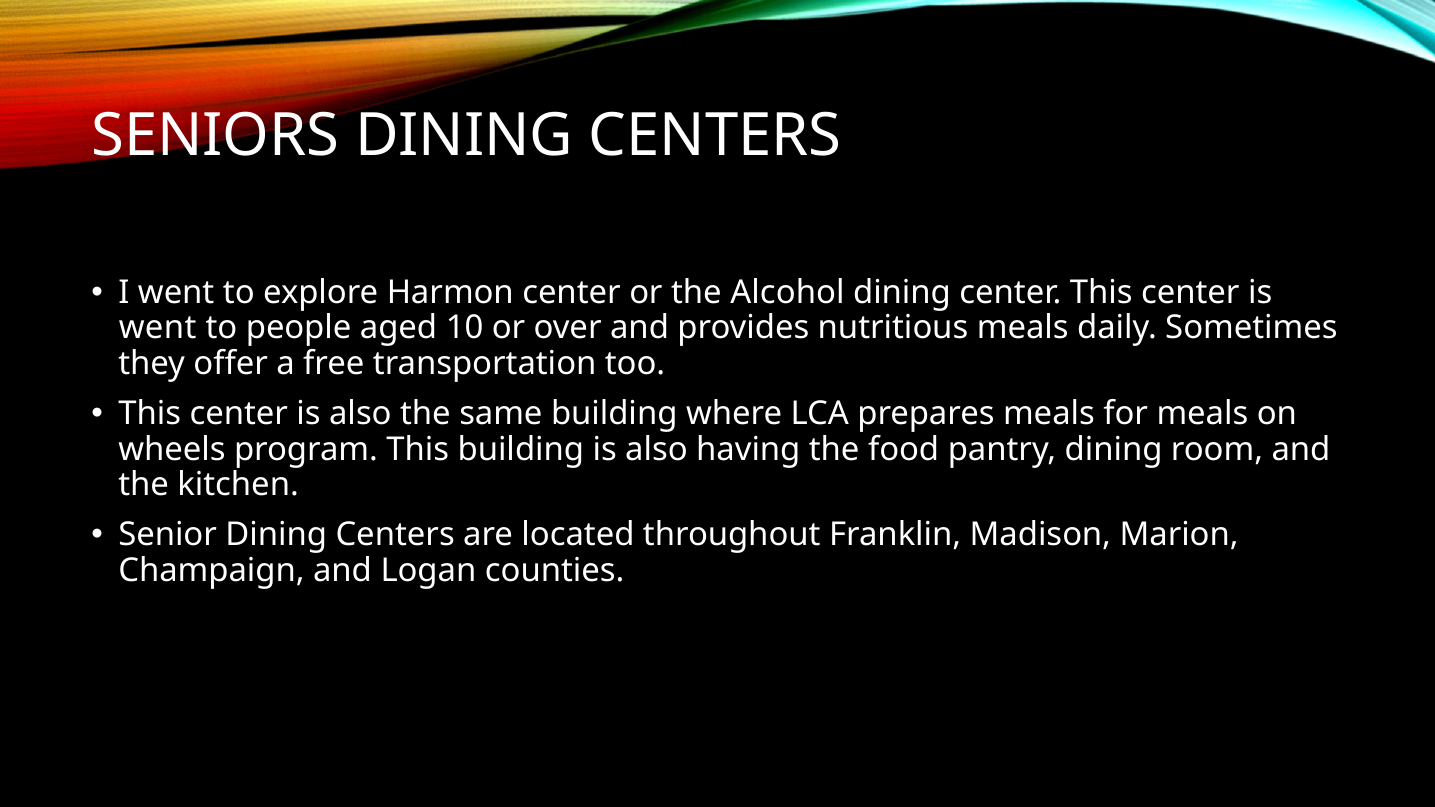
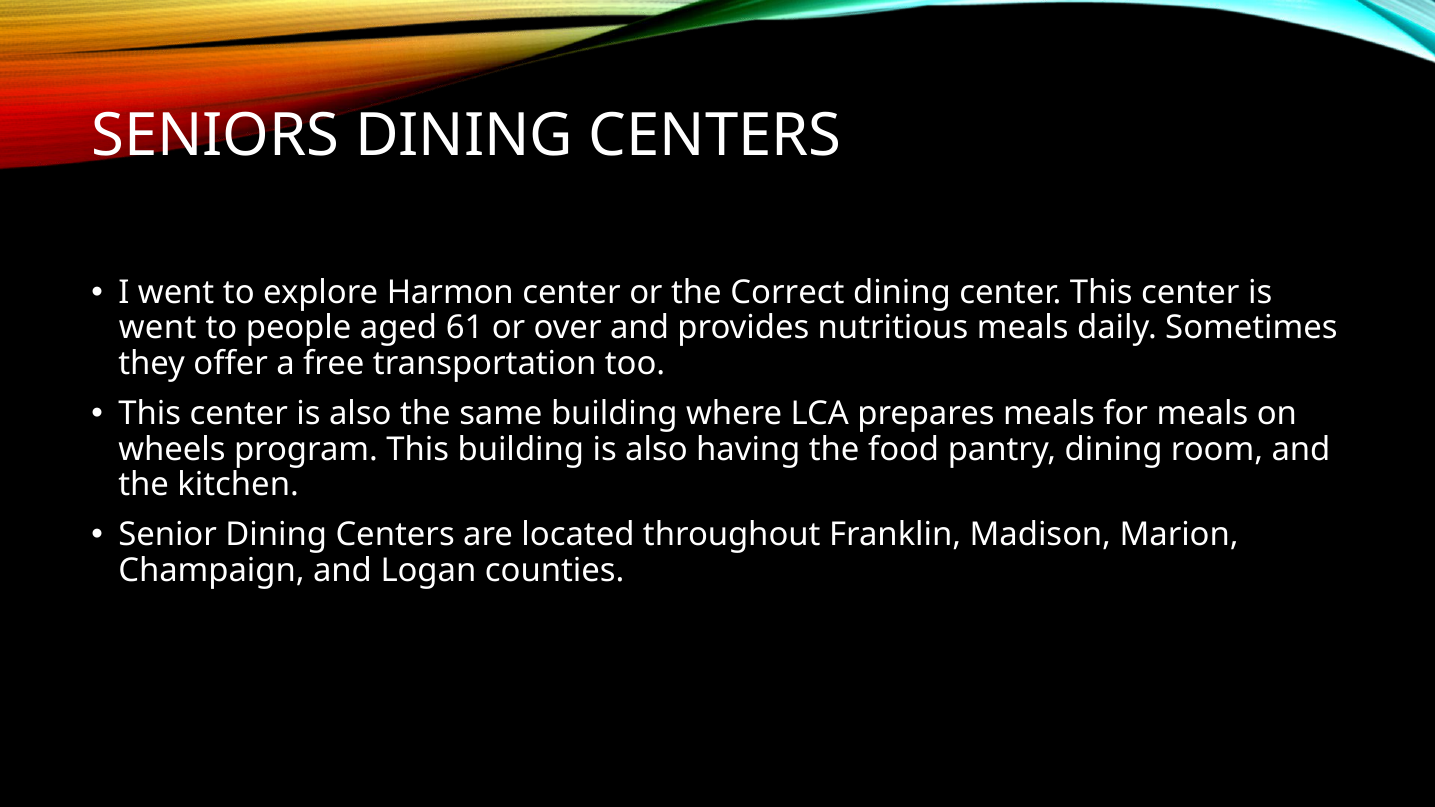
Alcohol: Alcohol -> Correct
10: 10 -> 61
